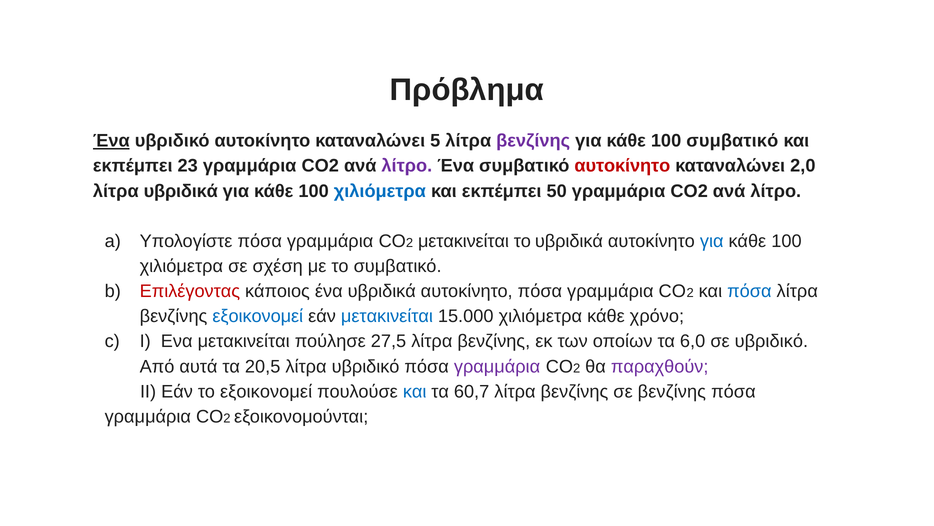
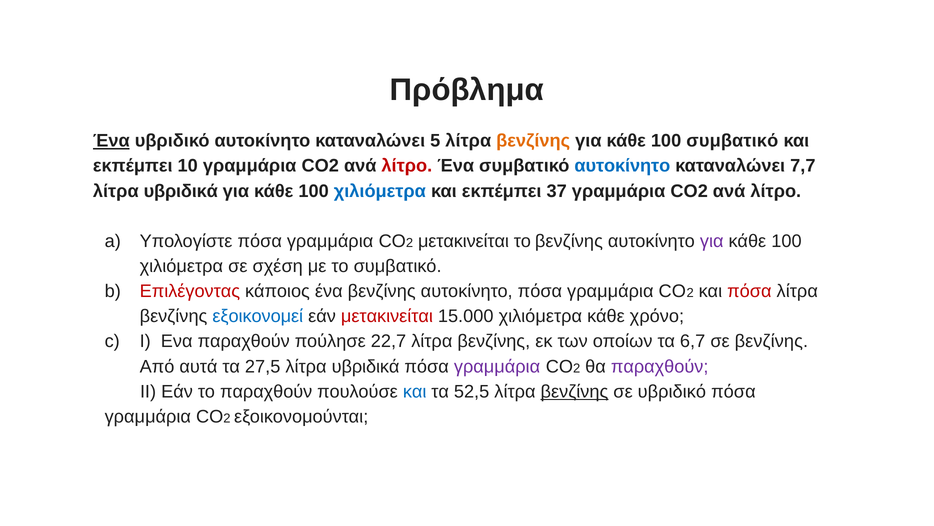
βενζίνης at (533, 141) colour: purple -> orange
23: 23 -> 10
λίτρο at (407, 166) colour: purple -> red
αυτοκίνητο at (622, 166) colour: red -> blue
2,0: 2,0 -> 7,7
50: 50 -> 37
το υβριδικά: υβριδικά -> βενζίνης
για at (712, 241) colour: blue -> purple
ένα υβριδικά: υβριδικά -> βενζίνης
πόσα at (749, 291) colour: blue -> red
μετακινείται at (387, 316) colour: blue -> red
Ενα μετακινείται: μετακινείται -> παραχθούν
27,5: 27,5 -> 22,7
6,0: 6,0 -> 6,7
σε υβριδικό: υβριδικό -> βενζίνης
20,5: 20,5 -> 27,5
υβριδικό at (366, 366): υβριδικό -> υβριδικά
το εξοικονομεί: εξοικονομεί -> παραχθούν
60,7: 60,7 -> 52,5
βενζίνης at (574, 391) underline: none -> present
σε βενζίνης: βενζίνης -> υβριδικό
